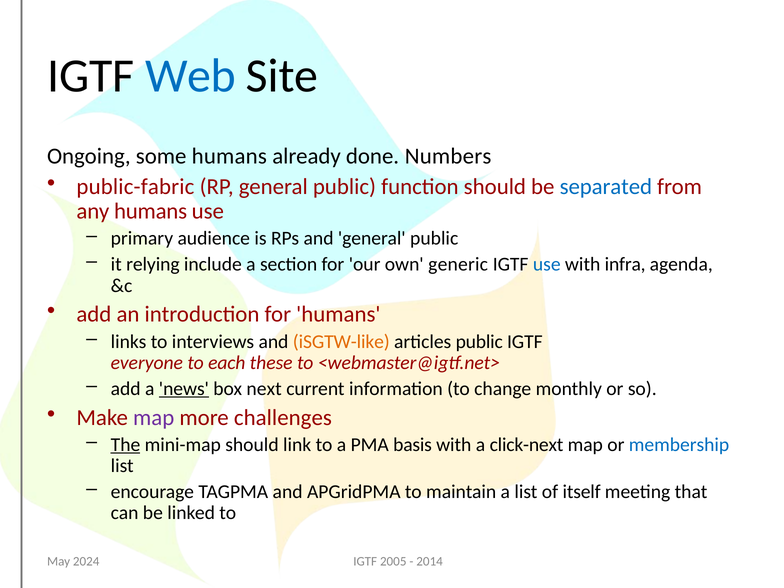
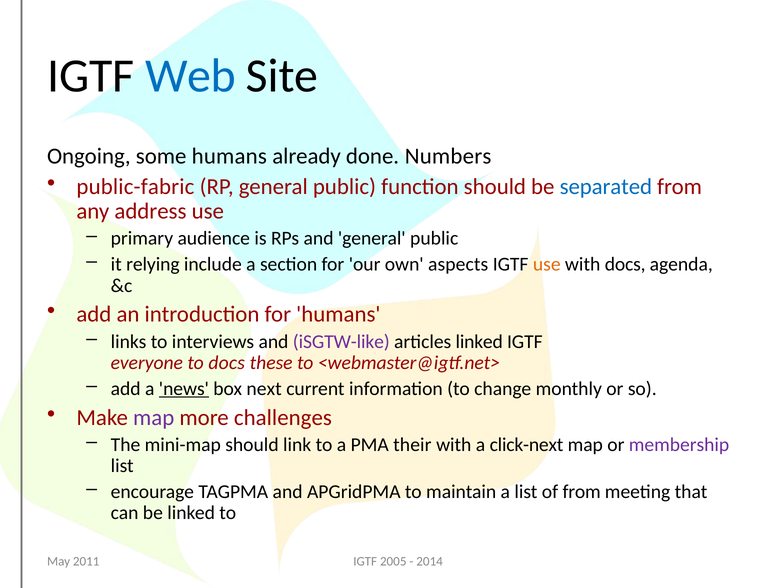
any humans: humans -> address
generic: generic -> aspects
use at (547, 264) colour: blue -> orange
with infra: infra -> docs
iSGTW-like colour: orange -> purple
articles public: public -> linked
to each: each -> docs
The underline: present -> none
basis: basis -> their
membership colour: blue -> purple
of itself: itself -> from
2024: 2024 -> 2011
